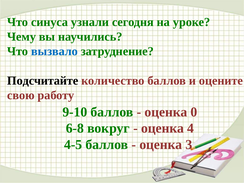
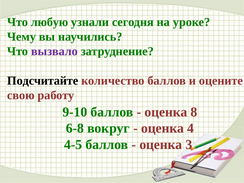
синуса: синуса -> любую
вызвало colour: blue -> purple
0: 0 -> 8
